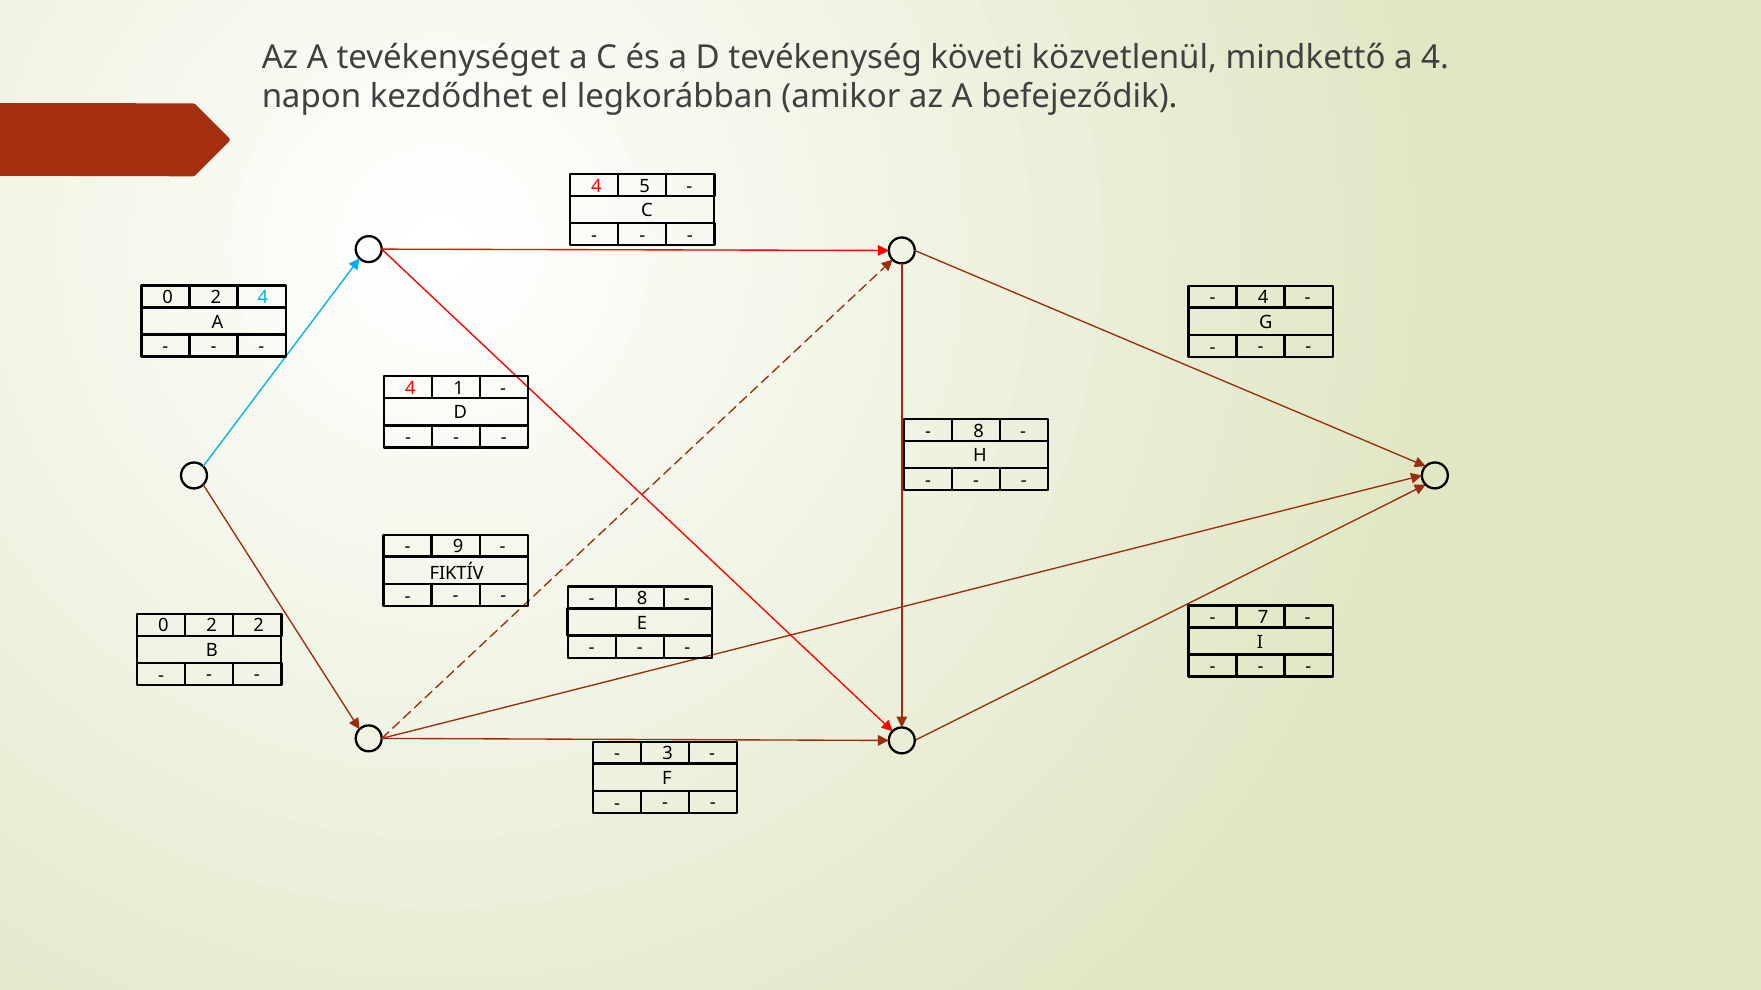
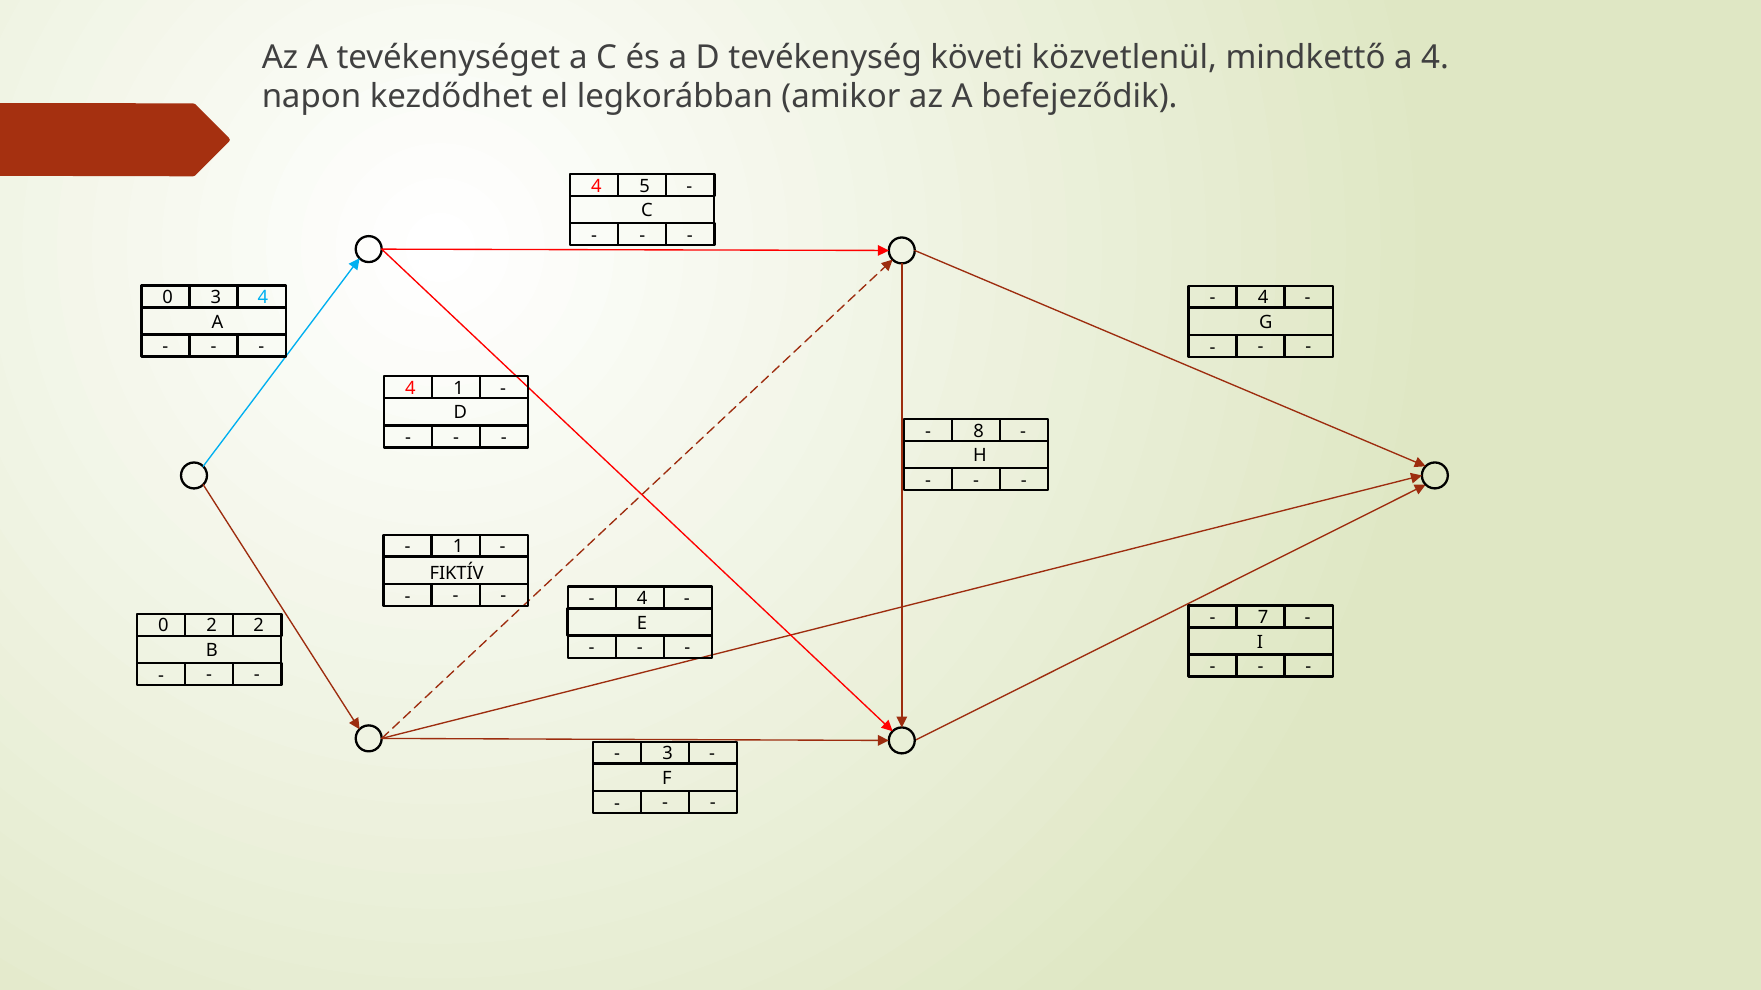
2 at (216, 298): 2 -> 3
9 at (458, 547): 9 -> 1
8 at (642, 599): 8 -> 4
